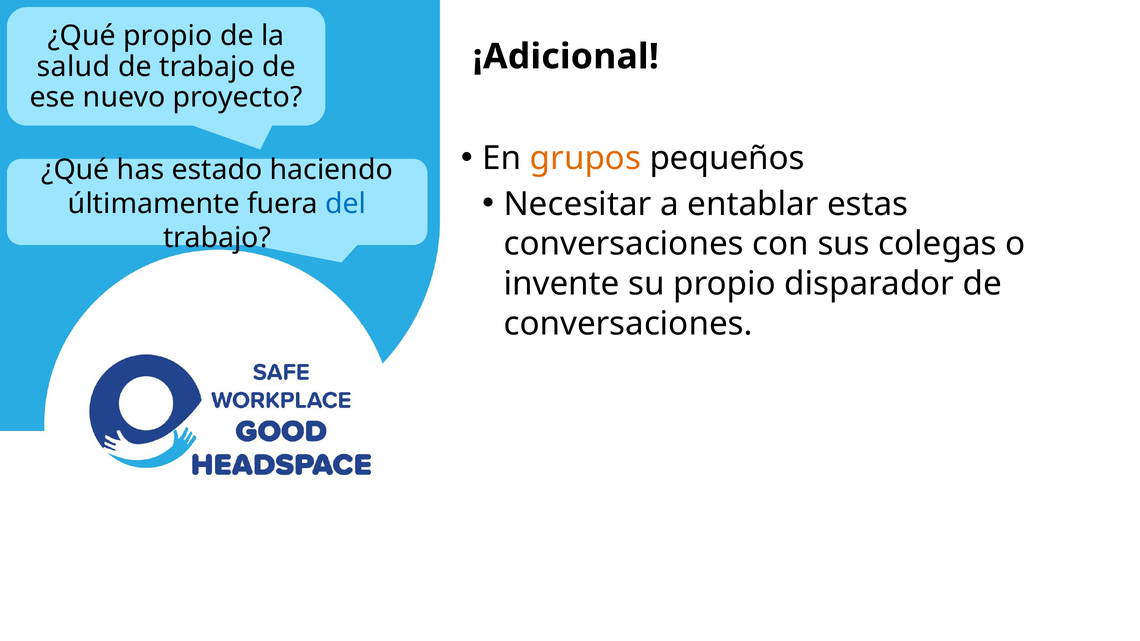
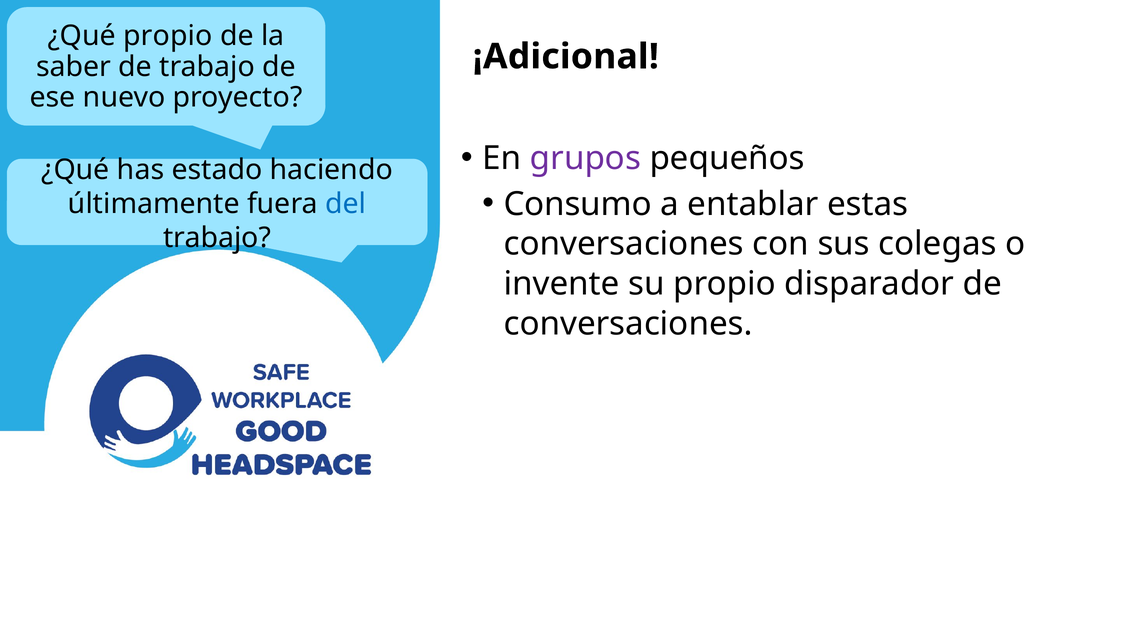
salud: salud -> saber
grupos colour: orange -> purple
Necesitar: Necesitar -> Consumo
